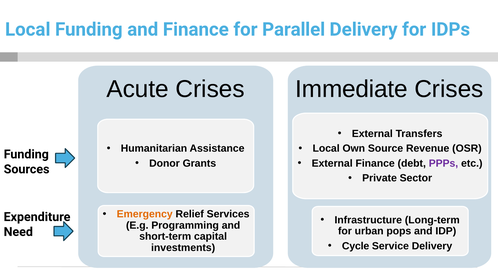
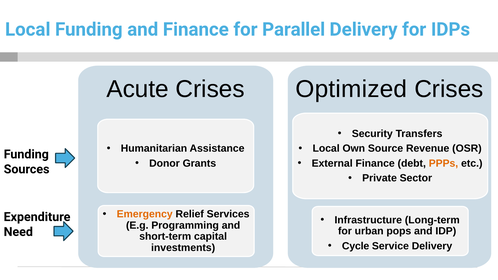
Immediate: Immediate -> Optimized
External at (372, 134): External -> Security
PPPs colour: purple -> orange
